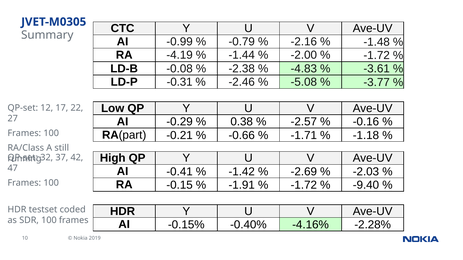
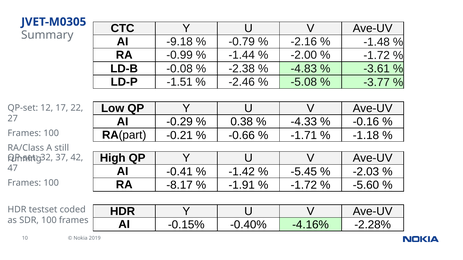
-0.99: -0.99 -> -9.18
-4.19: -4.19 -> -0.99
-0.31: -0.31 -> -1.51
-2.57: -2.57 -> -4.33
-2.69: -2.69 -> -5.45
-0.15: -0.15 -> -8.17
-9.40: -9.40 -> -5.60
